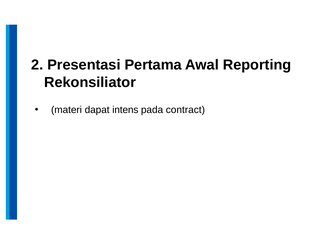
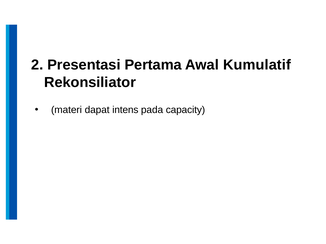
Reporting: Reporting -> Kumulatif
contract: contract -> capacity
